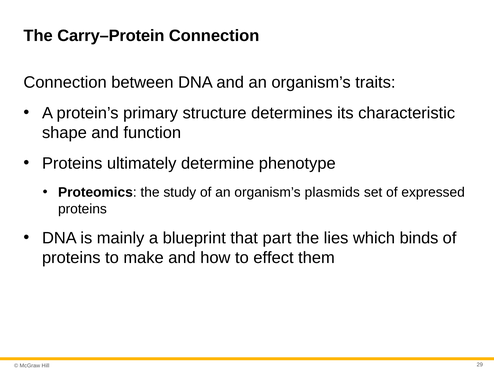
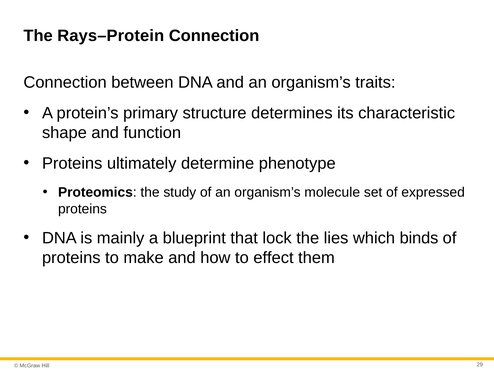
Carry–Protein: Carry–Protein -> Rays–Protein
plasmids: plasmids -> molecule
part: part -> lock
